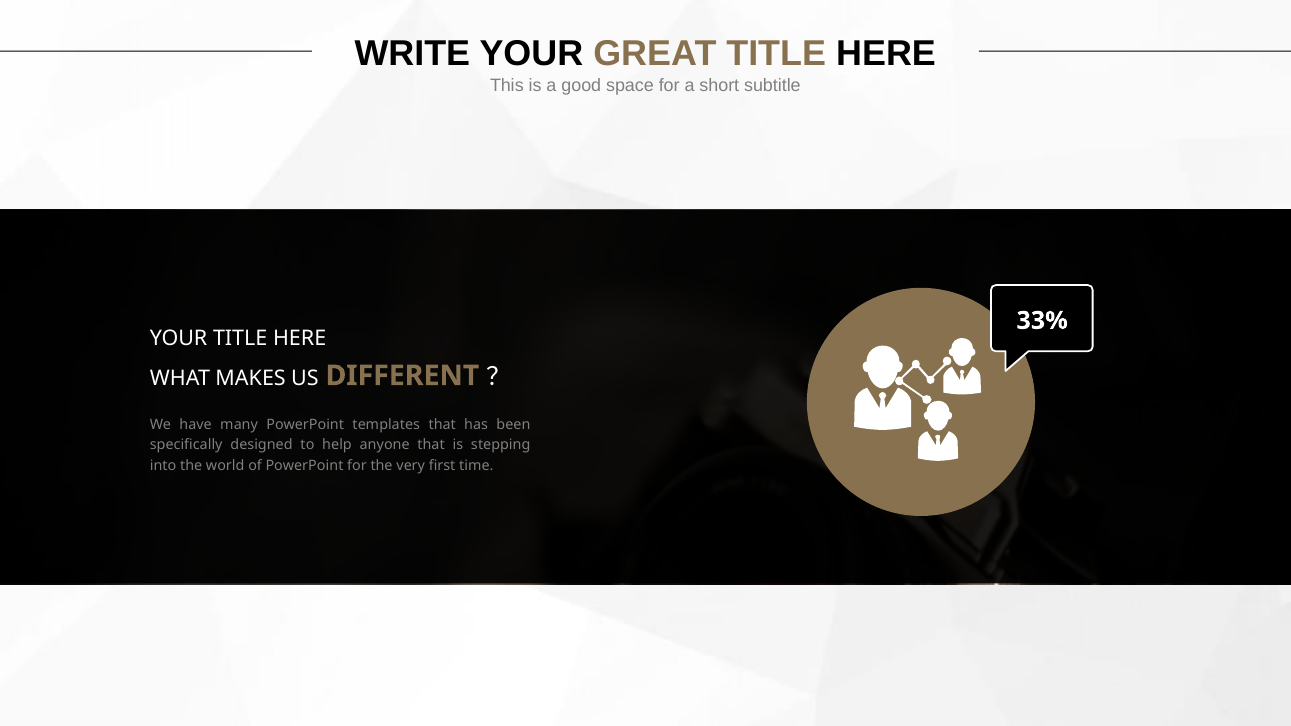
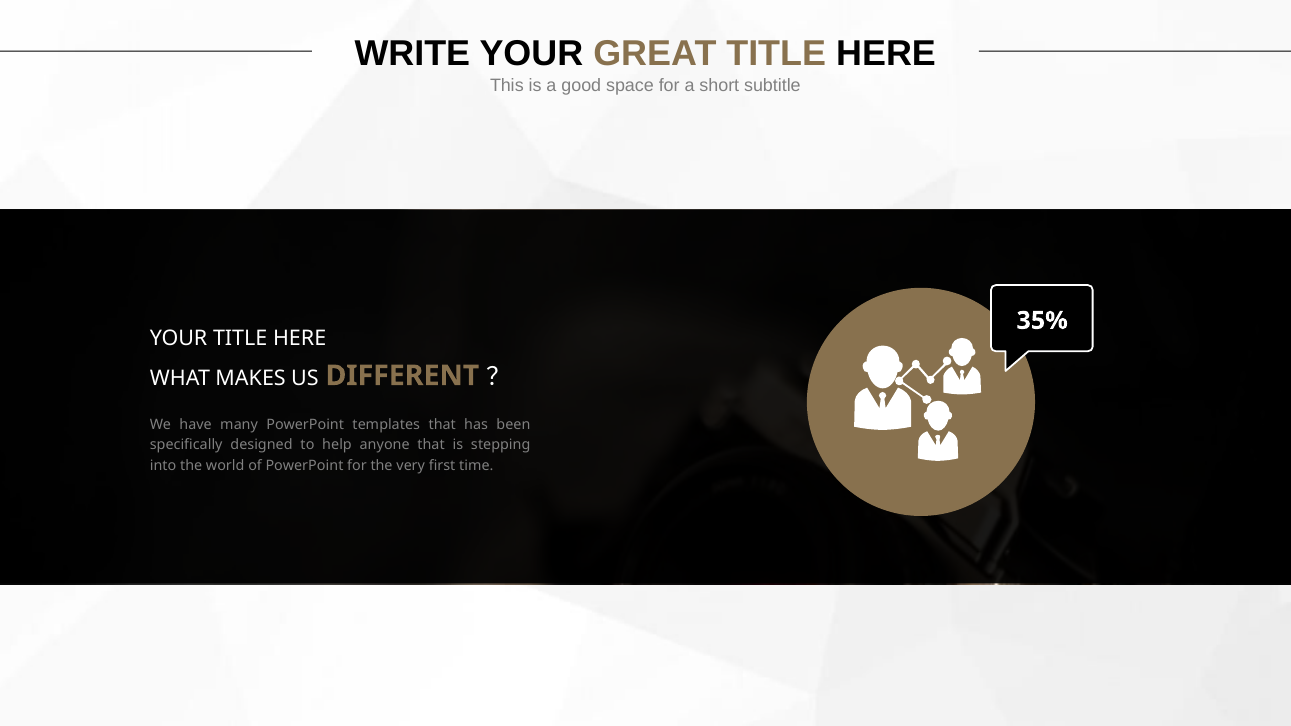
33%: 33% -> 35%
